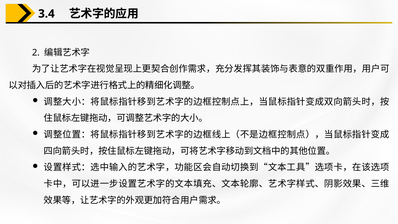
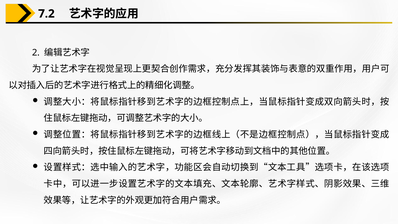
3.4: 3.4 -> 7.2
